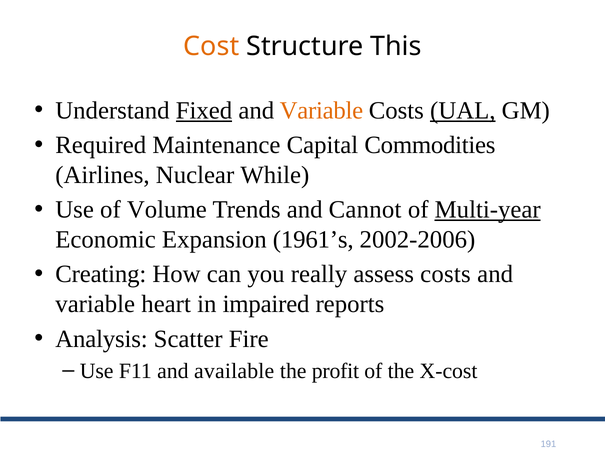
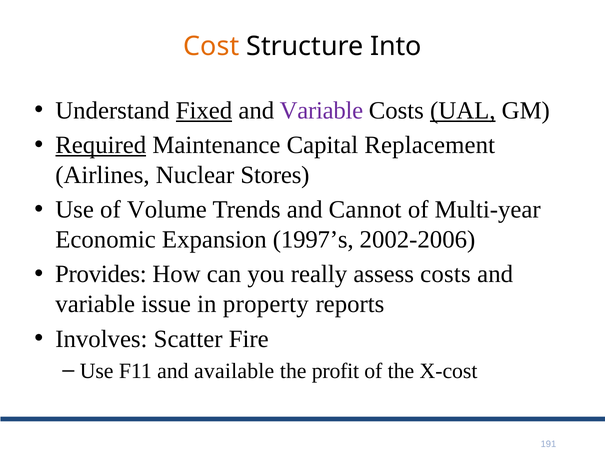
This: This -> Into
Variable at (321, 110) colour: orange -> purple
Required underline: none -> present
Commodities: Commodities -> Replacement
While: While -> Stores
Multi-year underline: present -> none
1961’s: 1961’s -> 1997’s
Creating: Creating -> Provides
heart: heart -> issue
impaired: impaired -> property
Analysis: Analysis -> Involves
